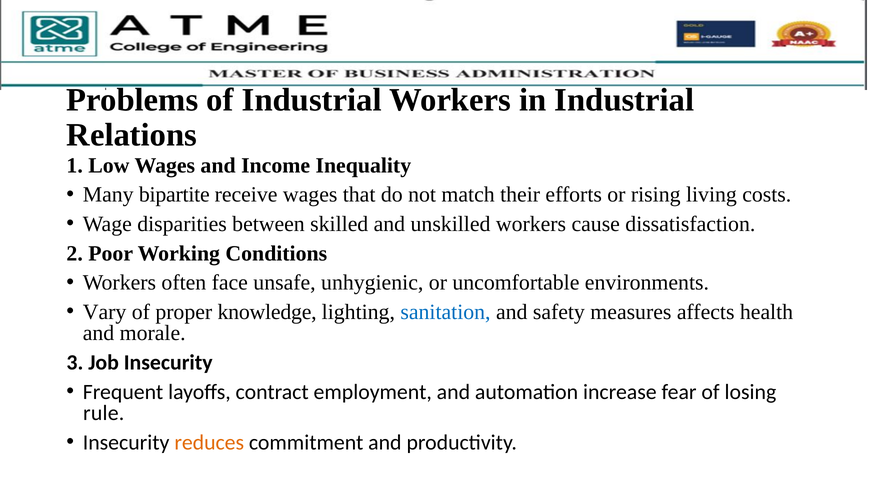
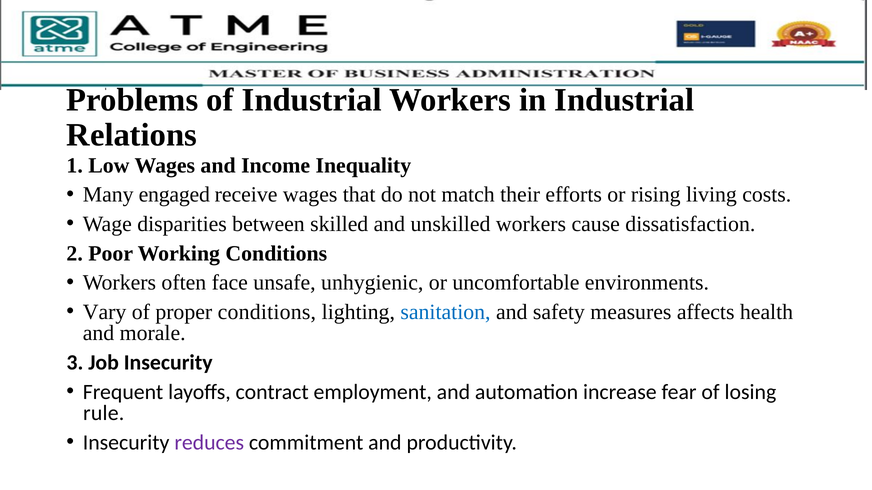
bipartite: bipartite -> engaged
proper knowledge: knowledge -> conditions
reduces colour: orange -> purple
